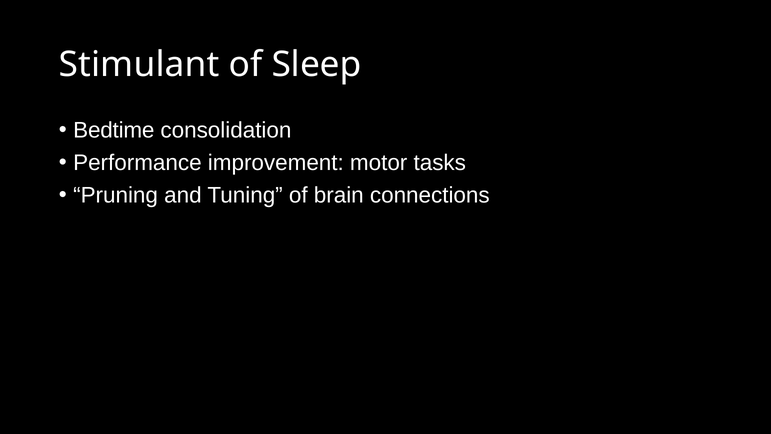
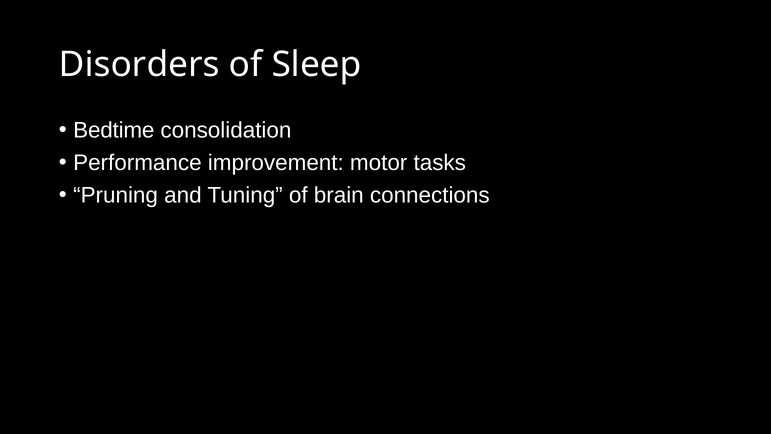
Stimulant: Stimulant -> Disorders
